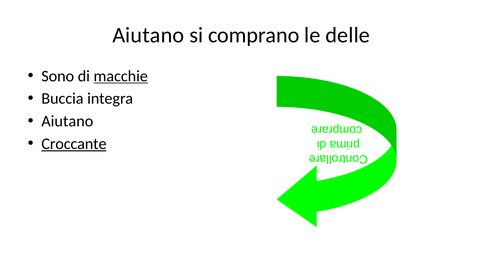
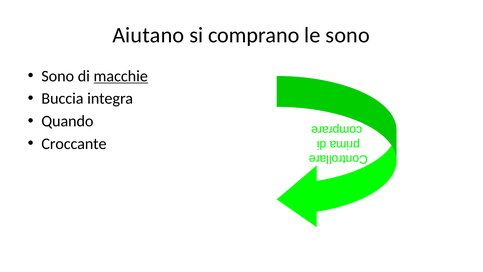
le delle: delle -> sono
Aiutano at (67, 121): Aiutano -> Quando
Croccante underline: present -> none
